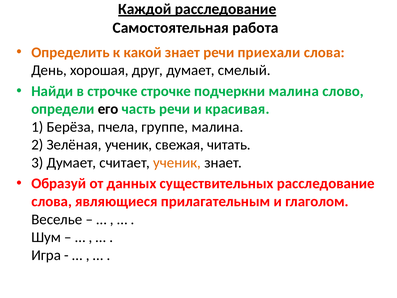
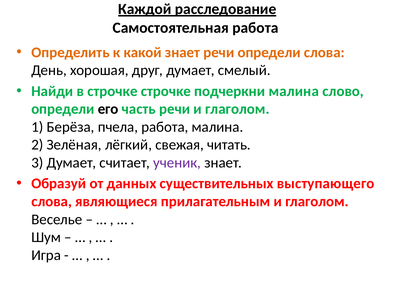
речи приехали: приехали -> определи
речи и красивая: красивая -> глаголом
пчела группе: группе -> работа
Зелёная ученик: ученик -> лёгкий
ученик at (177, 163) colour: orange -> purple
существительных расследование: расследование -> выступающего
